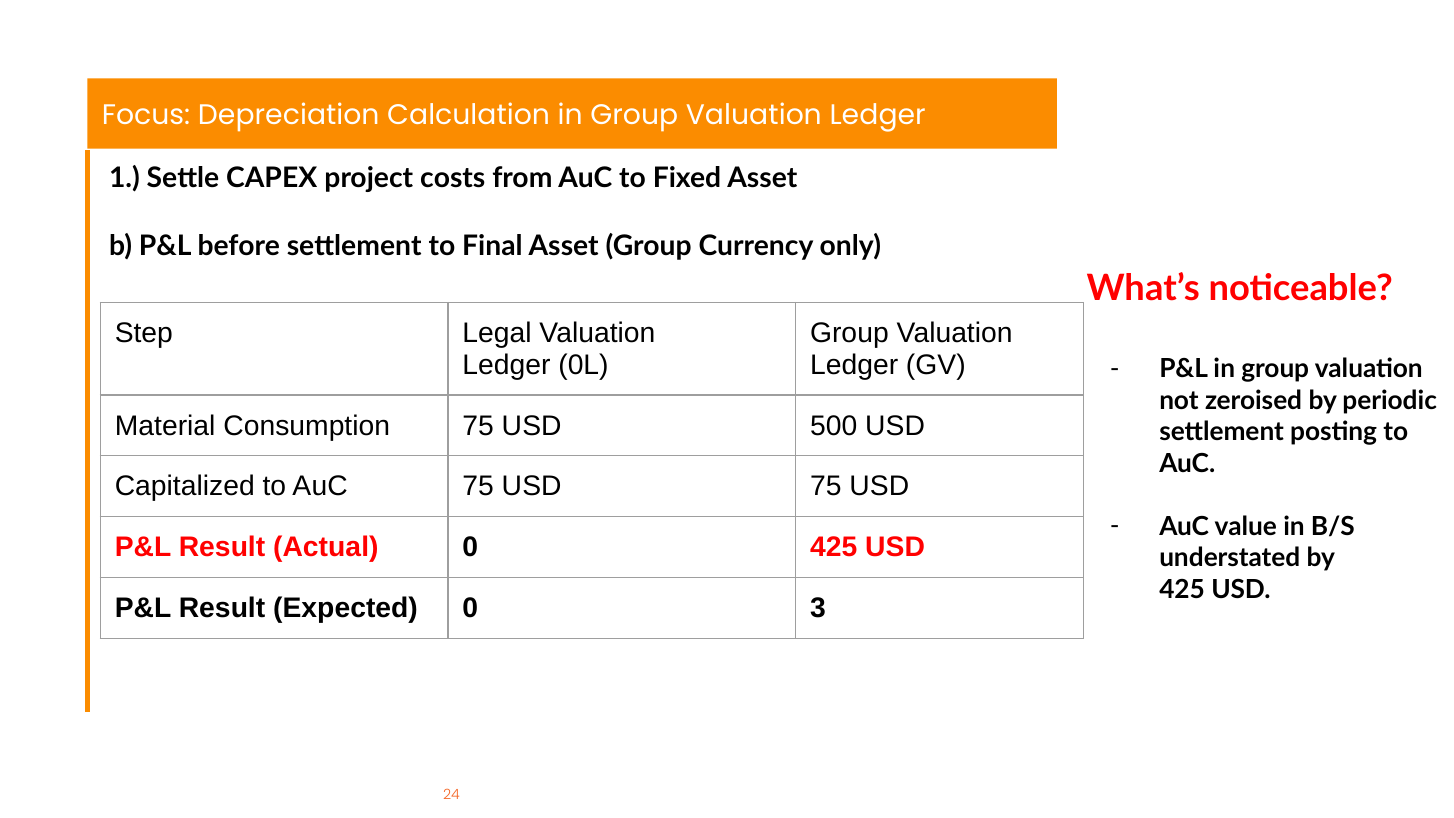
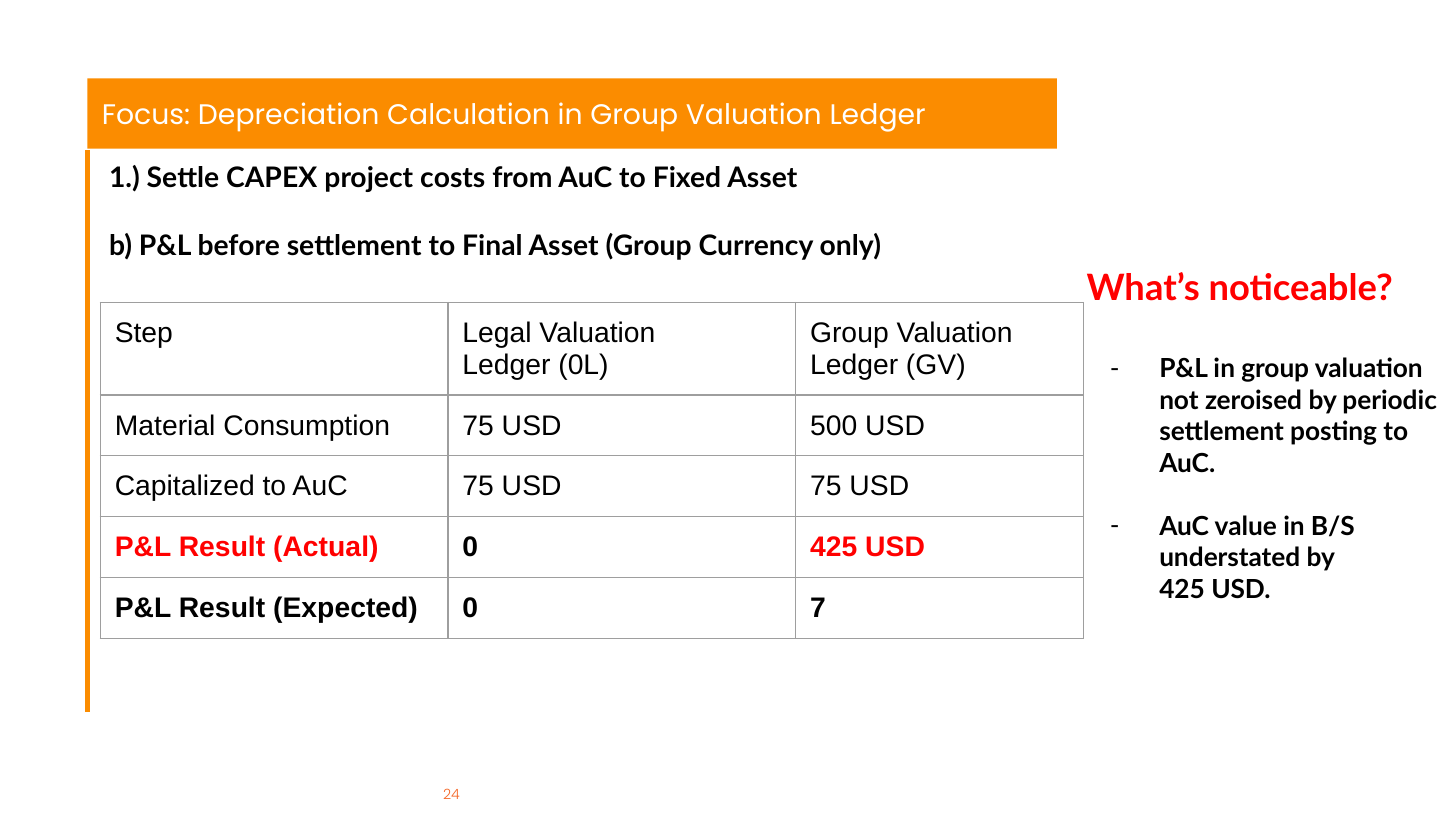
3: 3 -> 7
